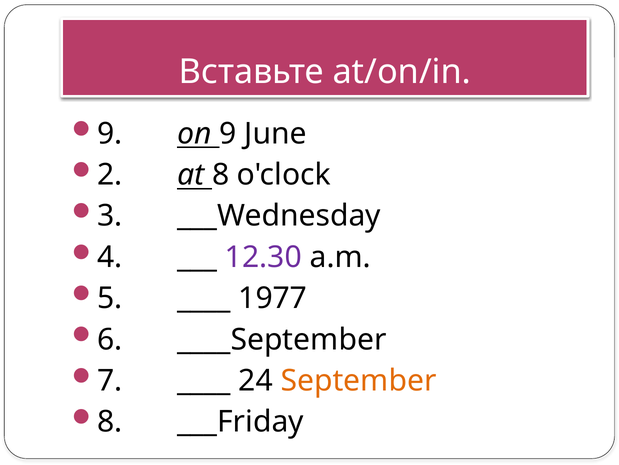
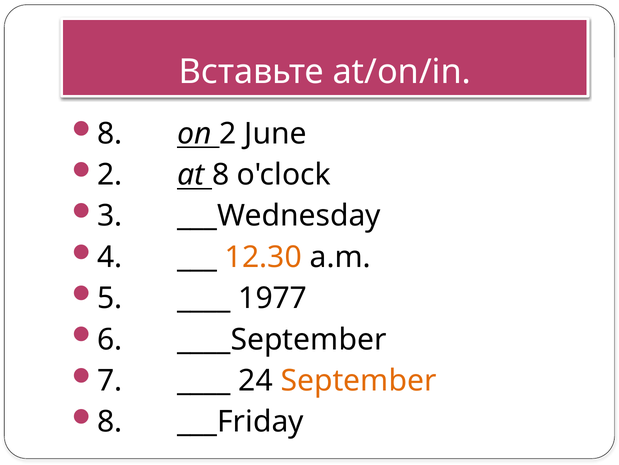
9 at (110, 133): 9 -> 8
on 9: 9 -> 2
12.30 colour: purple -> orange
